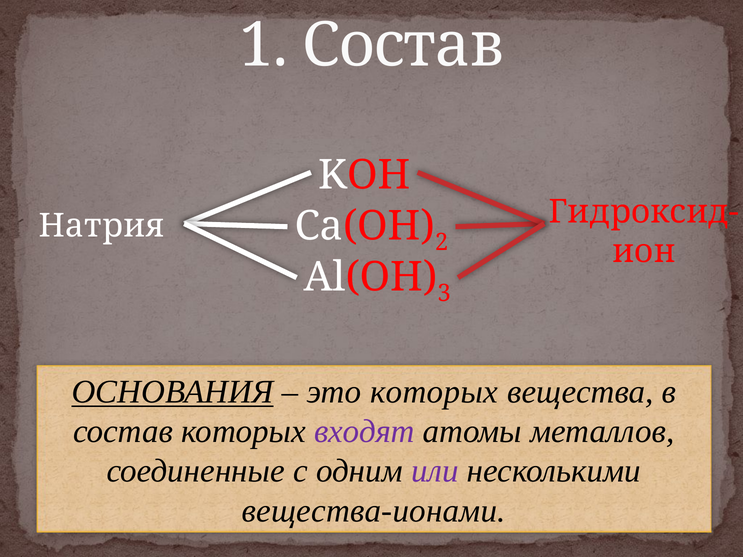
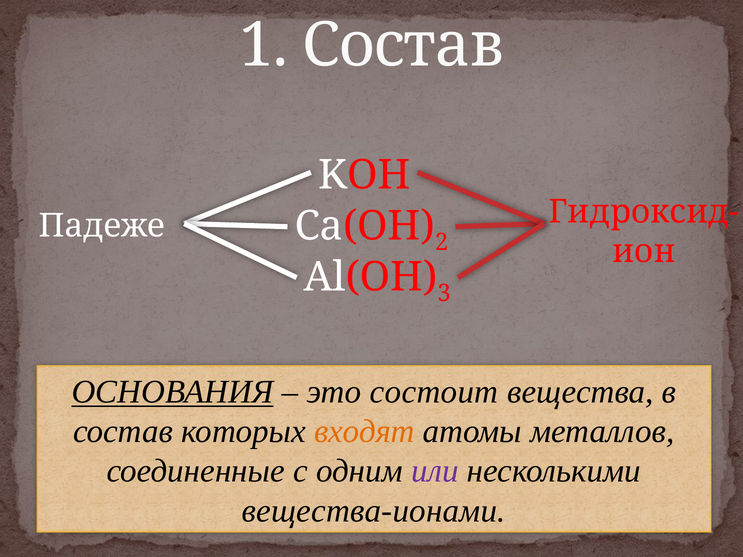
Натрия: Натрия -> Падеже
это которых: которых -> состоит
входят colour: purple -> orange
